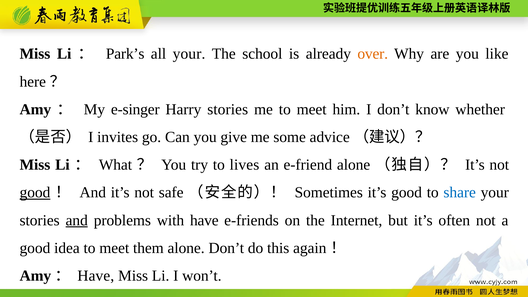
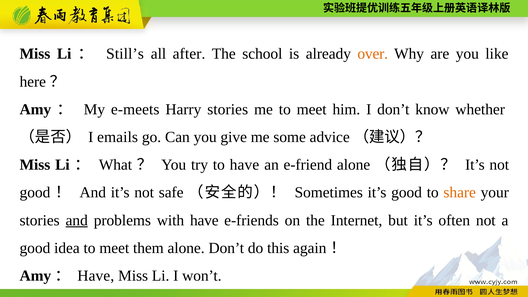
Park’s: Park’s -> Still’s
all your: your -> after
e-singer: e-singer -> e-meets
invites: invites -> emails
to lives: lives -> have
good at (35, 193) underline: present -> none
share colour: blue -> orange
